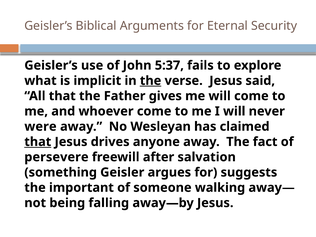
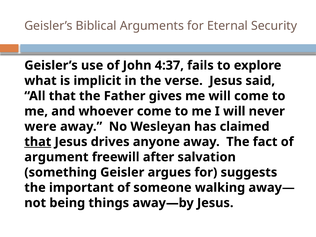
5:37: 5:37 -> 4:37
the at (151, 81) underline: present -> none
persevere: persevere -> argument
falling: falling -> things
